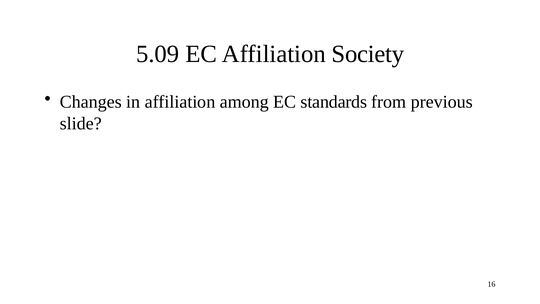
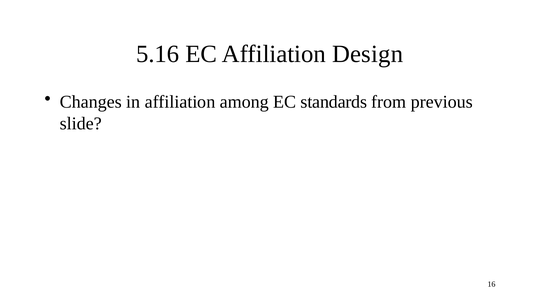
5.09: 5.09 -> 5.16
Society: Society -> Design
